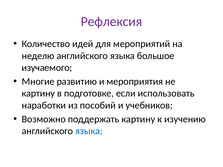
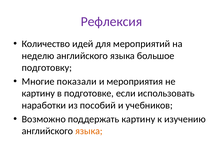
изучаемого: изучаемого -> подготовку
развитию: развитию -> показали
языка at (89, 131) colour: blue -> orange
